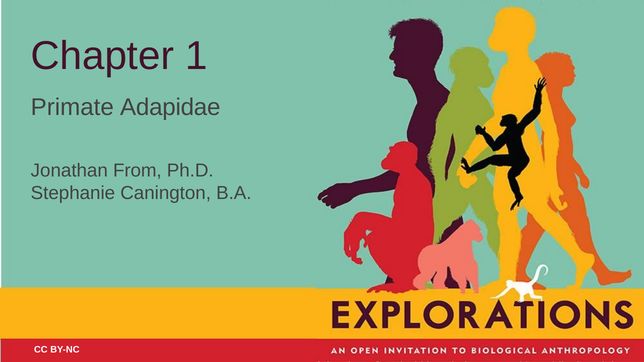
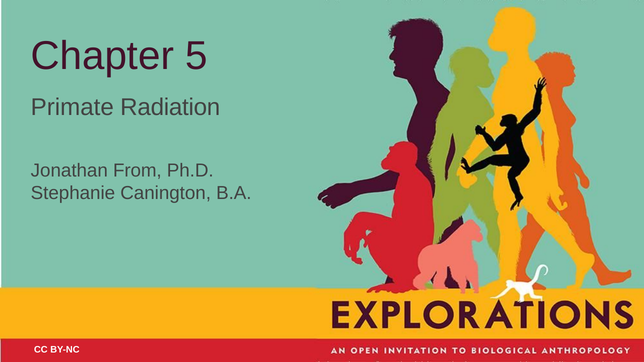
1: 1 -> 5
Adapidae: Adapidae -> Radiation
